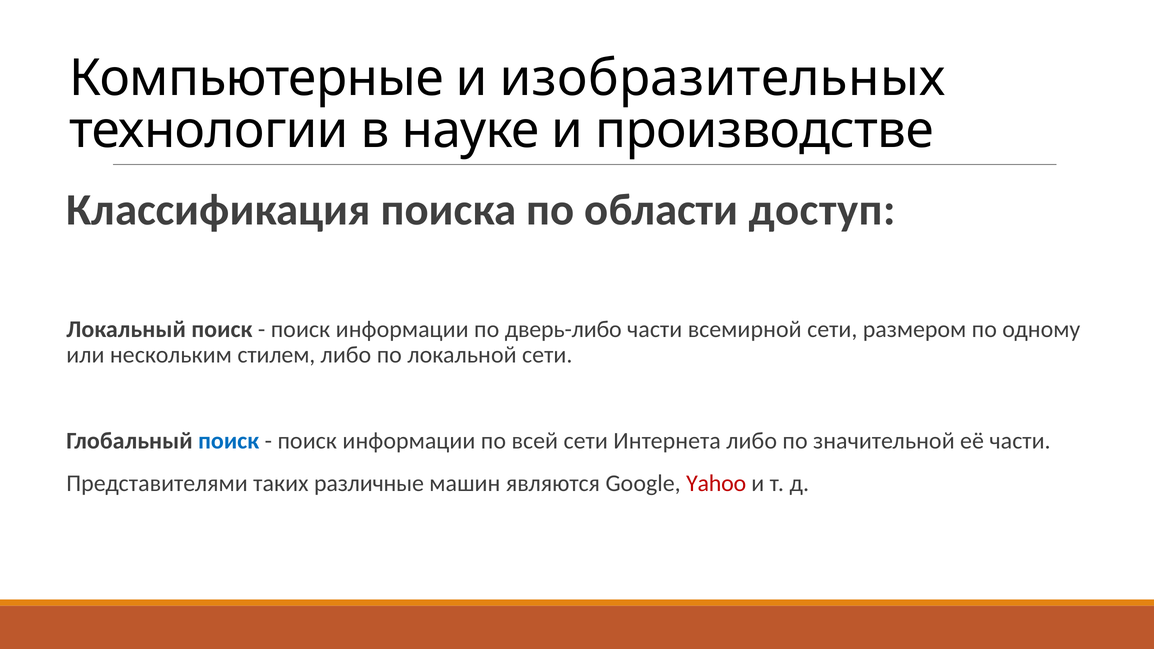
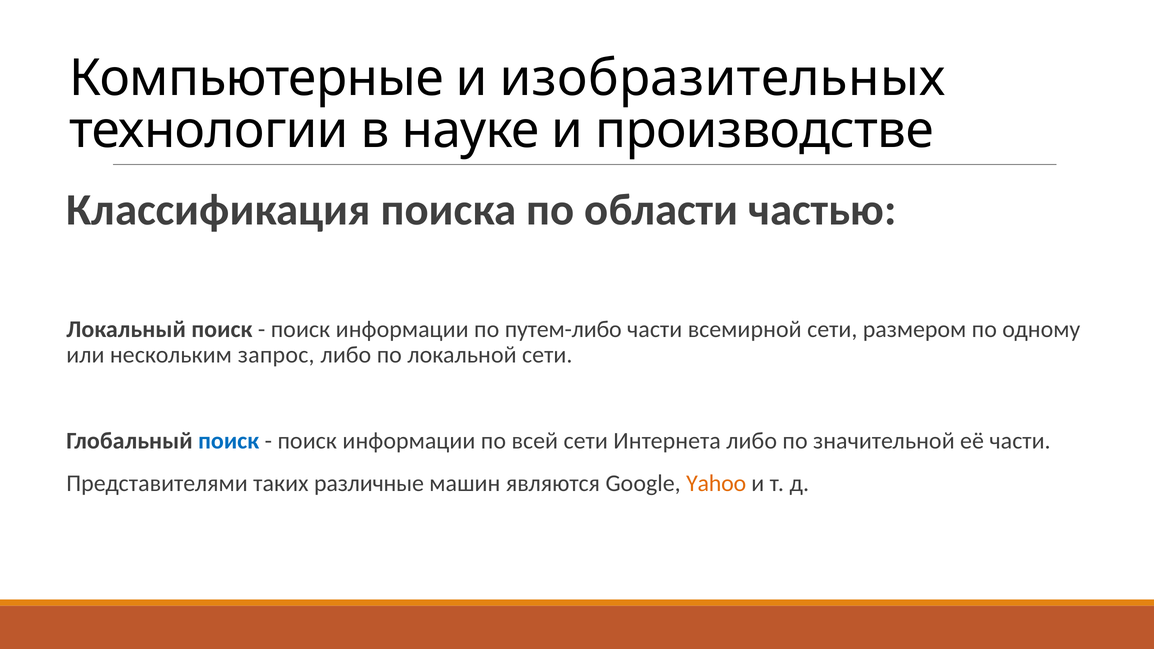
доступ: доступ -> частью
дверь-либо: дверь-либо -> путем-либо
стилем: стилем -> запрос
Yahoo colour: red -> orange
